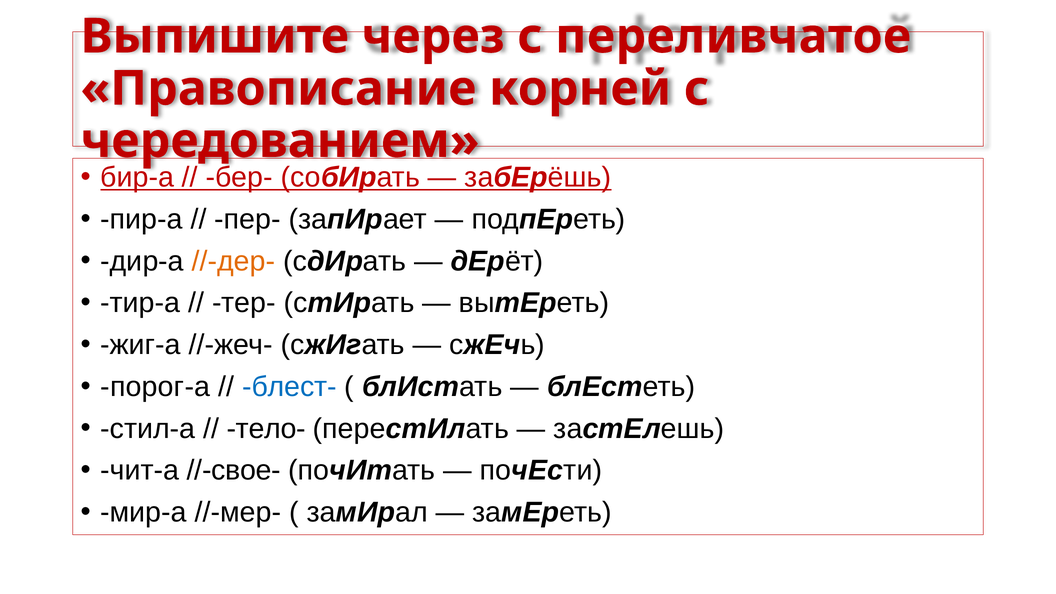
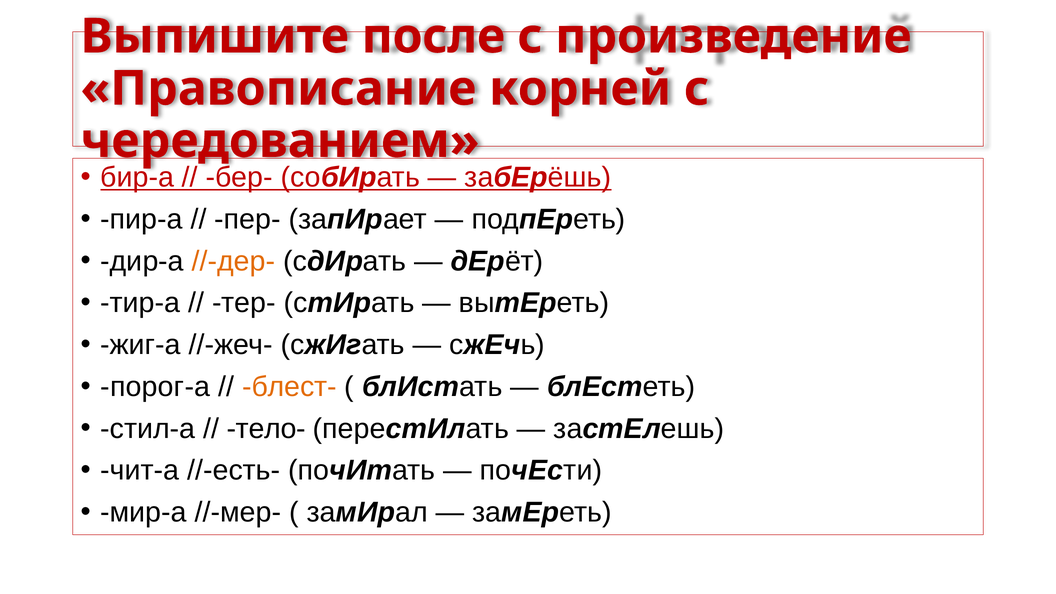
через: через -> после
переливчатое: переливчатое -> произведение
блест- colour: blue -> orange
//-свое-: //-свое- -> //-есть-
